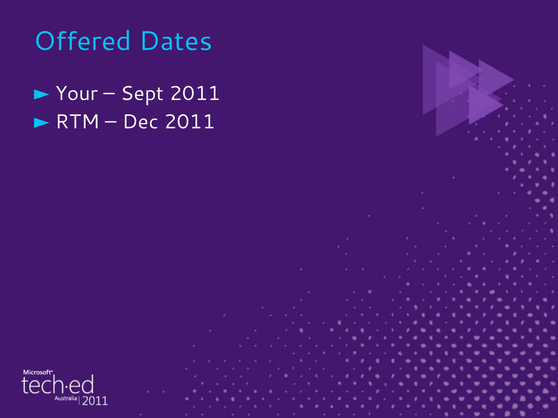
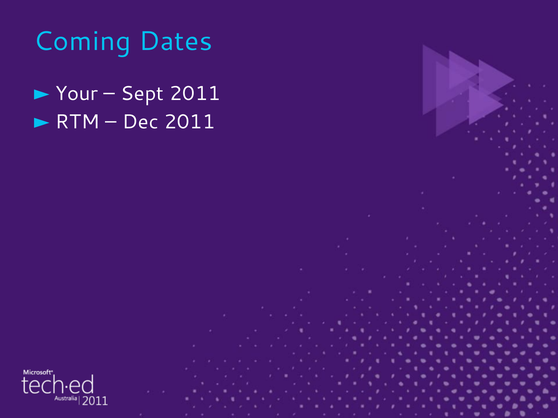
Offered: Offered -> Coming
